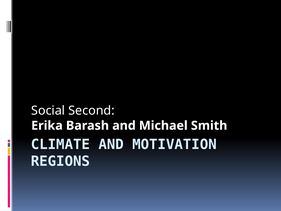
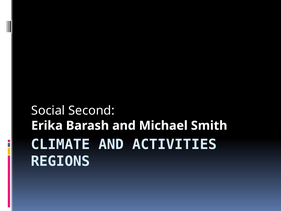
MOTIVATION: MOTIVATION -> ACTIVITIES
